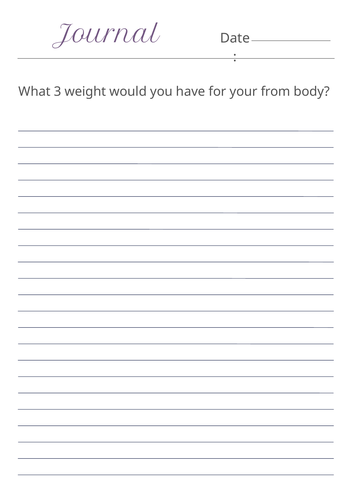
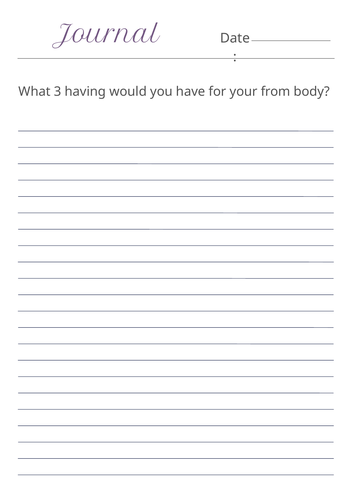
weight: weight -> having
